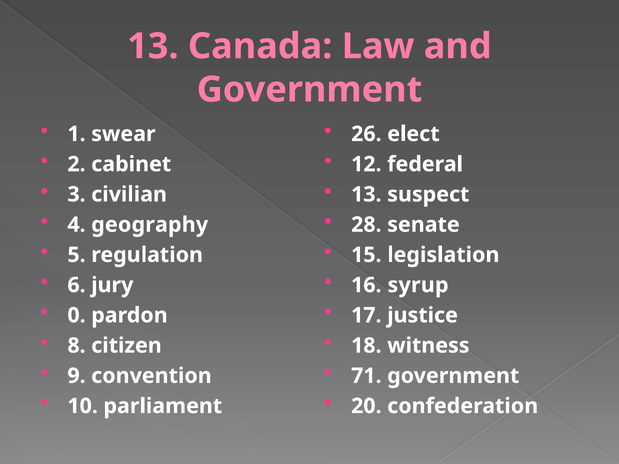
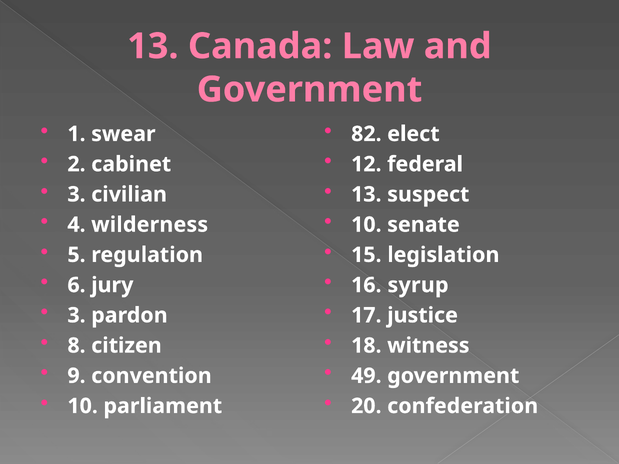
26: 26 -> 82
geography: geography -> wilderness
28 at (366, 225): 28 -> 10
0 at (77, 316): 0 -> 3
71: 71 -> 49
